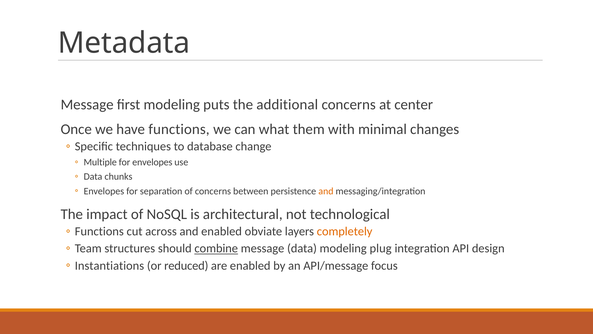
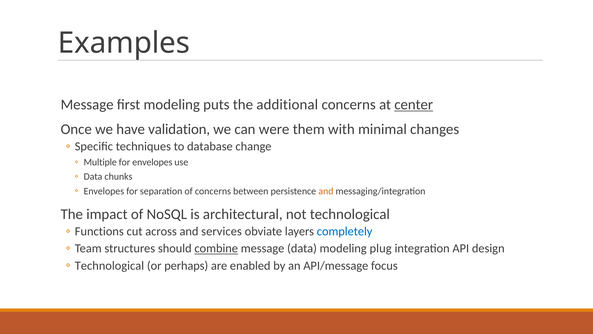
Metadata: Metadata -> Examples
center underline: none -> present
have functions: functions -> validation
what: what -> were
and enabled: enabled -> services
completely colour: orange -> blue
Instantiations at (109, 265): Instantiations -> Technological
reduced: reduced -> perhaps
